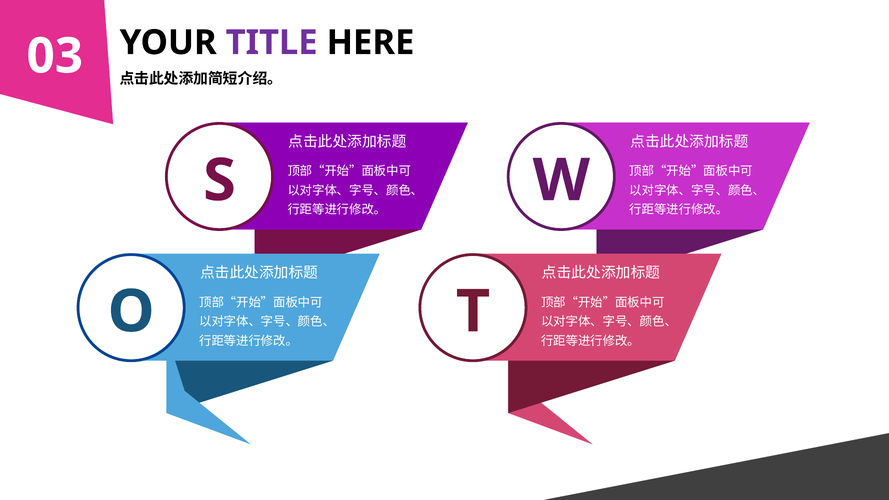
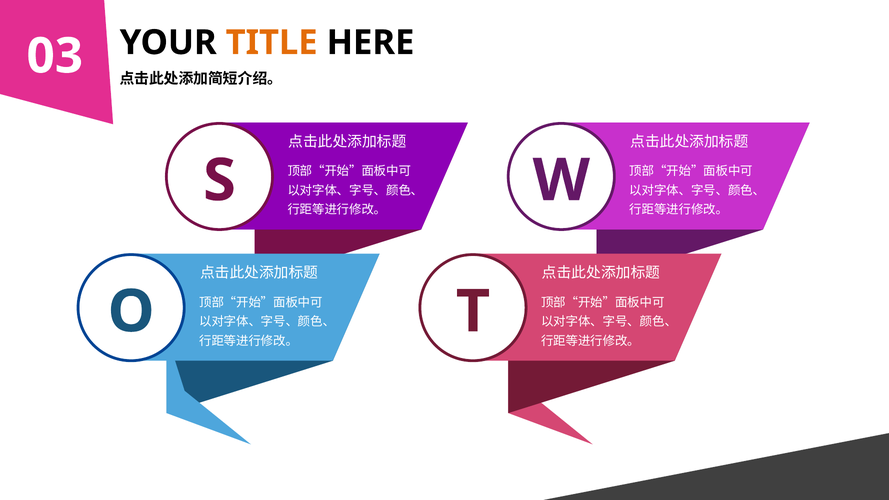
TITLE colour: purple -> orange
